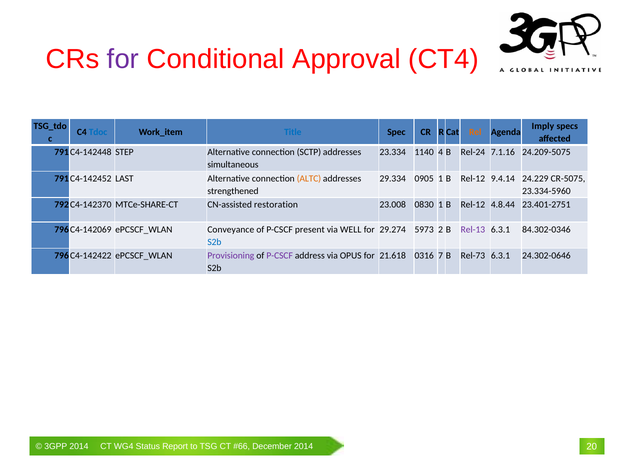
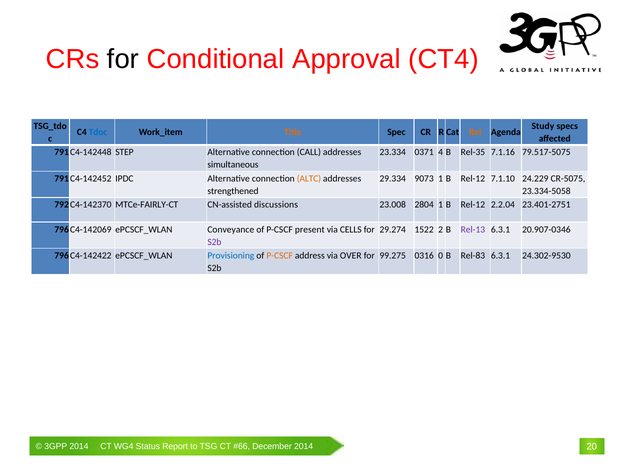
for at (123, 59) colour: purple -> black
Imply: Imply -> Study
Title colour: blue -> orange
SCTP: SCTP -> CALL
1140: 1140 -> 0371
Rel-24: Rel-24 -> Rel-35
24.209-5075: 24.209-5075 -> 79.517-5075
LAST: LAST -> IPDC
0905: 0905 -> 9073
9.4.14: 9.4.14 -> 7.1.10
23.334-5960: 23.334-5960 -> 23.334-5058
MTCe-SHARE-CT: MTCe-SHARE-CT -> MTCe-FAIRLY-CT
restoration: restoration -> discussions
0830: 0830 -> 2804
4.8.44: 4.8.44 -> 2.2.04
WELL: WELL -> CELLS
5973: 5973 -> 1522
84.302-0346: 84.302-0346 -> 20.907-0346
S2b at (214, 242) colour: blue -> purple
Provisioning colour: purple -> blue
P-CSCF at (280, 256) colour: purple -> orange
OPUS: OPUS -> OVER
21.618: 21.618 -> 99.275
7: 7 -> 0
Rel-73: Rel-73 -> Rel-83
24.302-0646: 24.302-0646 -> 24.302-9530
